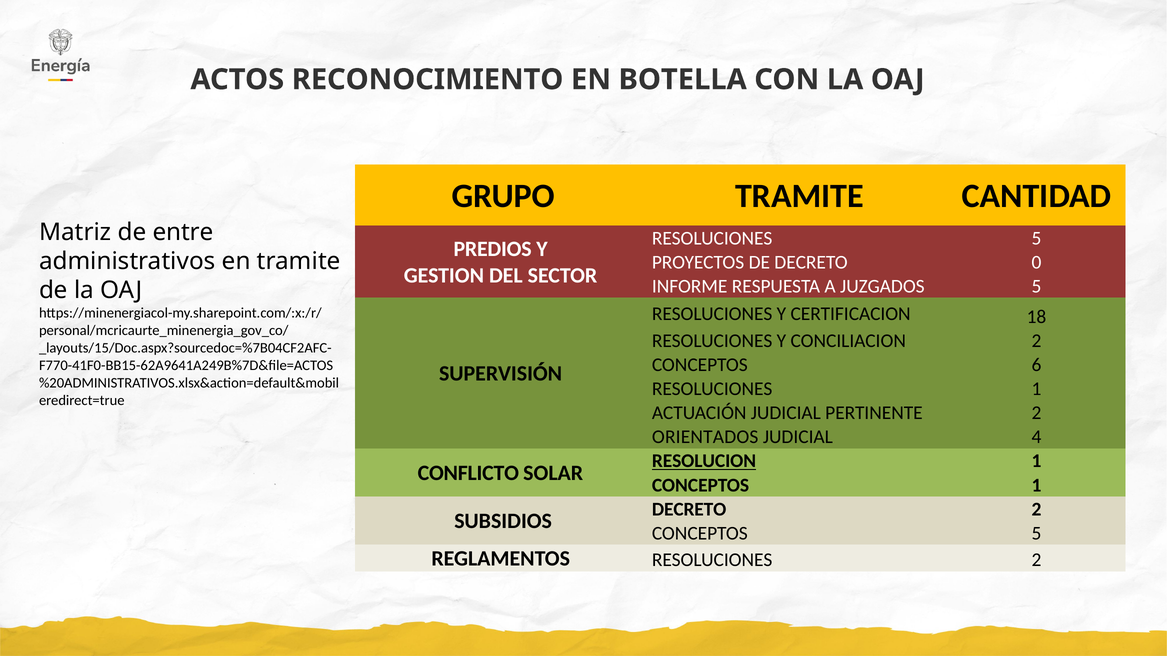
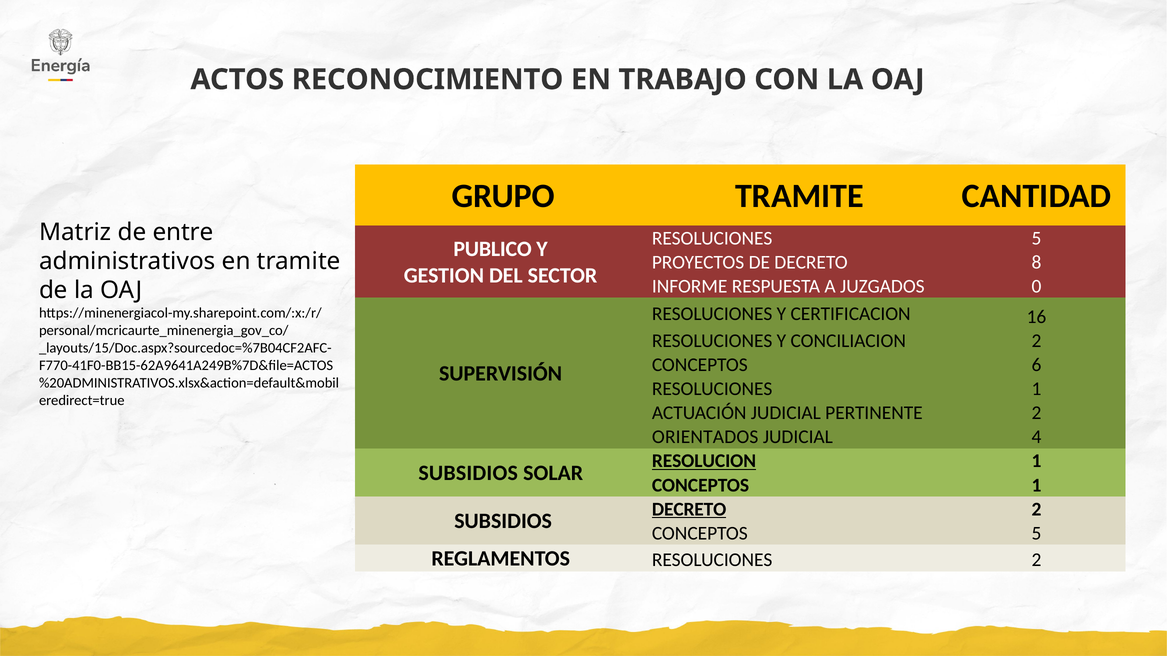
BOTELLA: BOTELLA -> TRABAJO
PREDIOS: PREDIOS -> PUBLICO
0: 0 -> 8
JUZGADOS 5: 5 -> 0
18: 18 -> 16
CONFLICTO at (468, 473): CONFLICTO -> SUBSIDIOS
DECRETO at (689, 509) underline: none -> present
